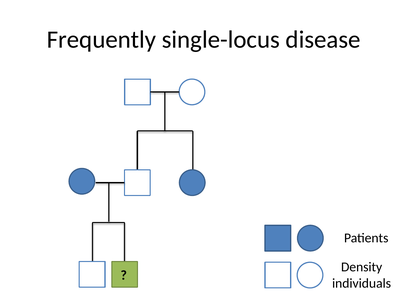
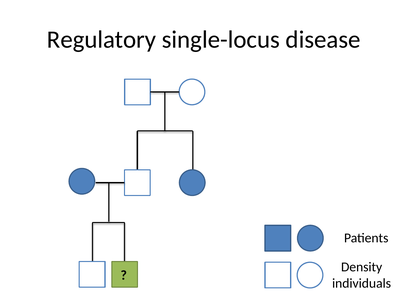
Frequently: Frequently -> Regulatory
